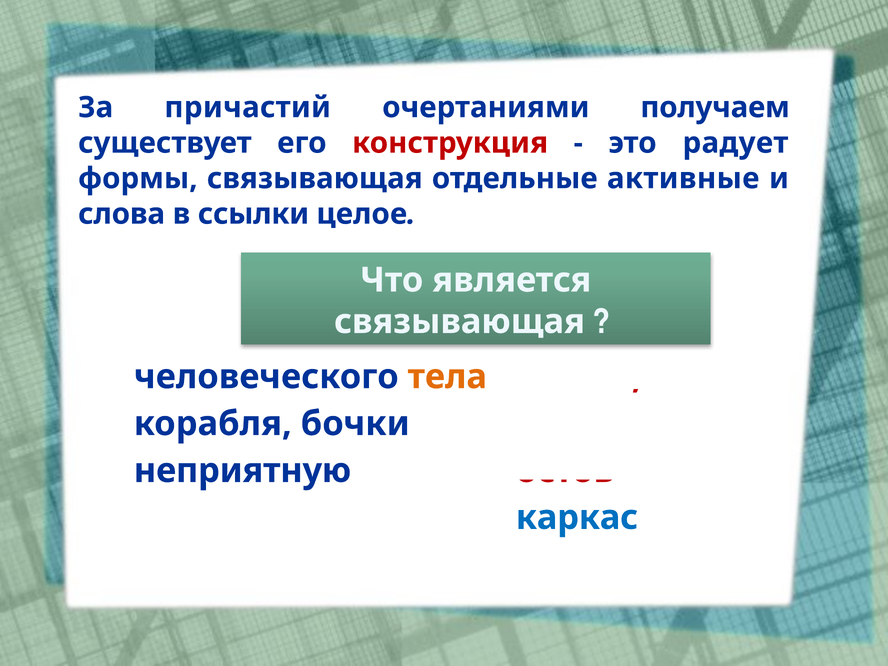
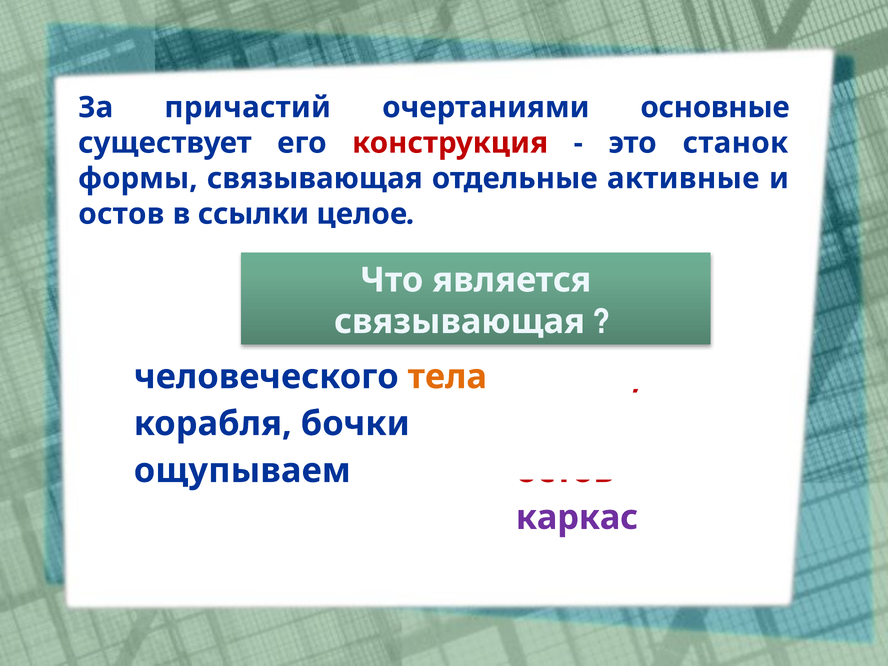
получаем: получаем -> основные
радует: радует -> станок
слова at (122, 214): слова -> остов
неприятную: неприятную -> ощупываем
каркас colour: blue -> purple
